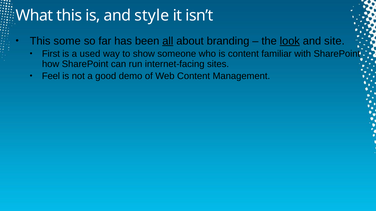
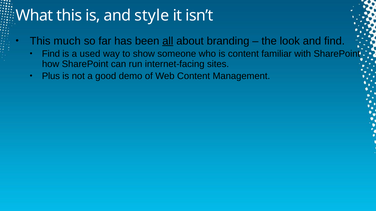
some: some -> much
look underline: present -> none
and site: site -> find
First at (51, 54): First -> Find
Feel: Feel -> Plus
